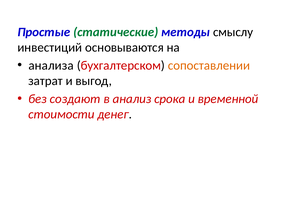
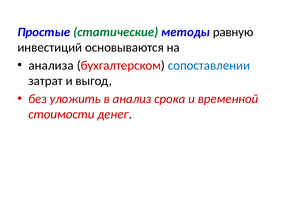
смыслу: смыслу -> равную
сопоставлении colour: orange -> blue
создают: создают -> уложить
